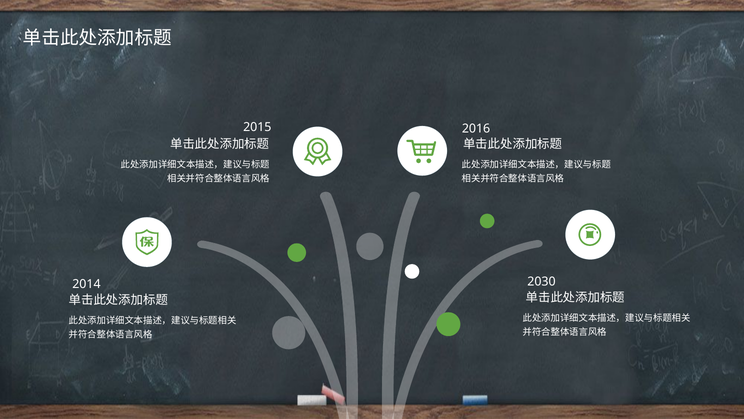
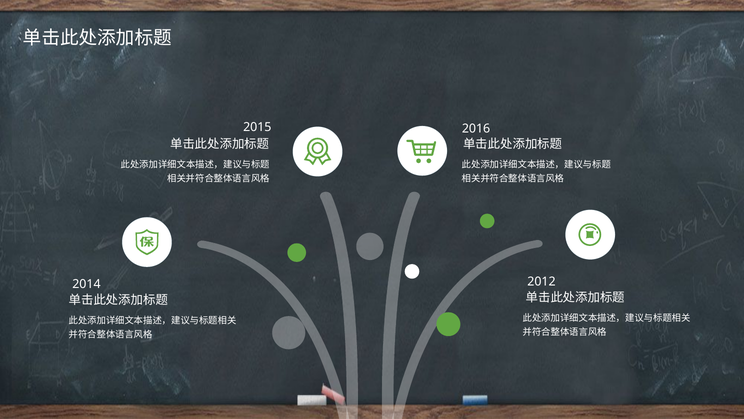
2030: 2030 -> 2012
